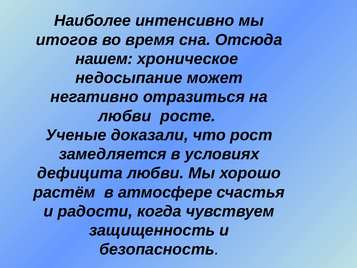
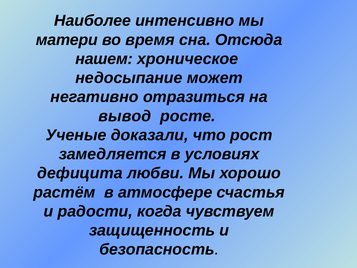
итогов: итогов -> матери
любви at (125, 116): любви -> вывод
